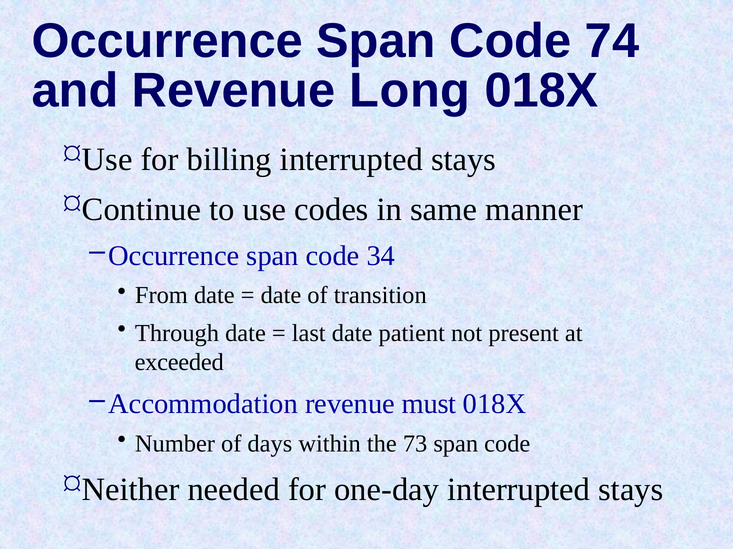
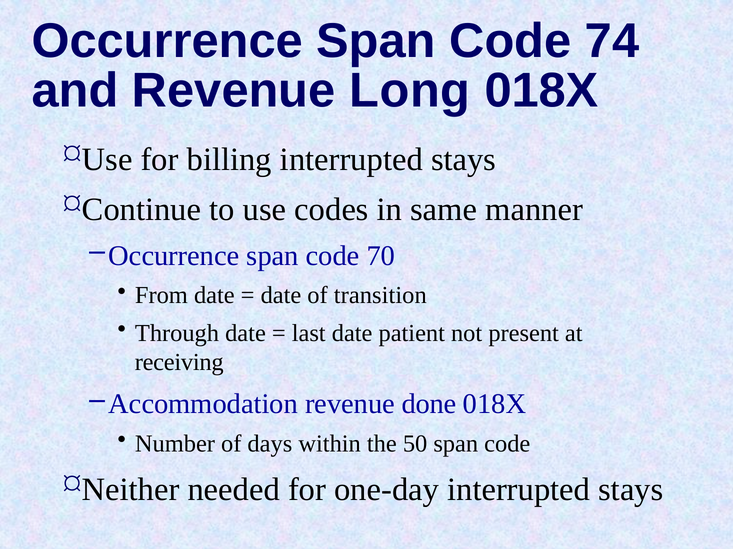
34: 34 -> 70
exceeded: exceeded -> receiving
must: must -> done
73: 73 -> 50
